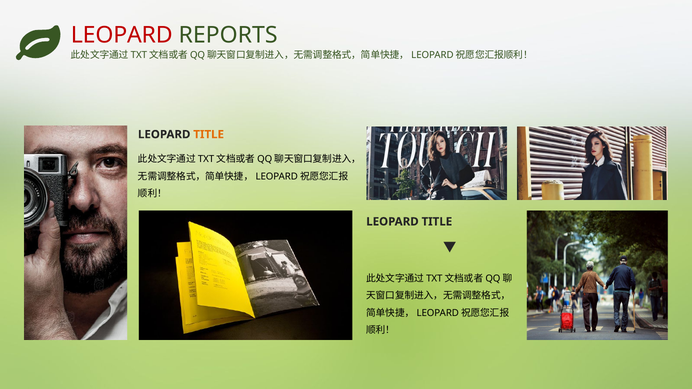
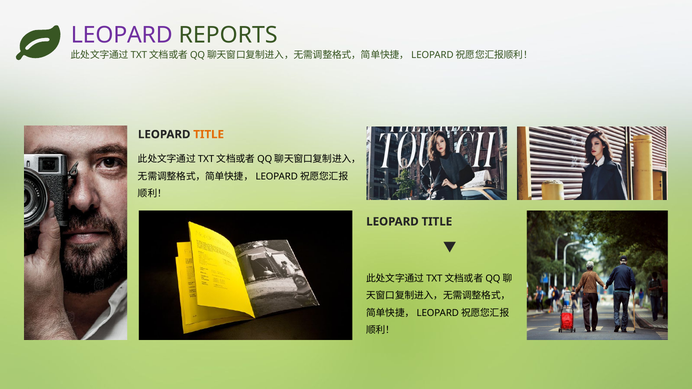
LEOPARD at (122, 35) colour: red -> purple
